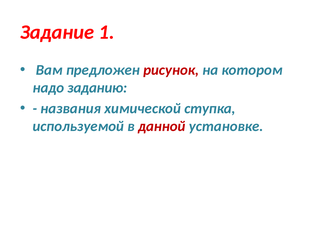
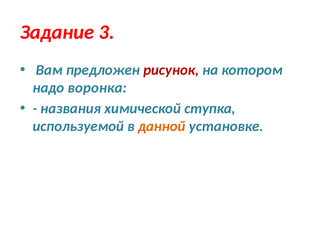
1: 1 -> 3
заданию: заданию -> воронка
данной colour: red -> orange
